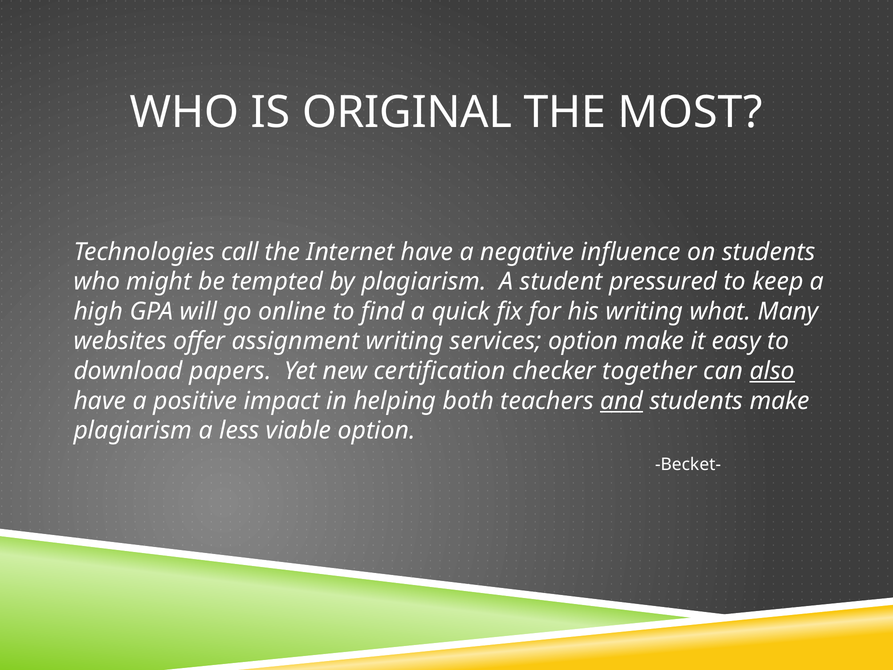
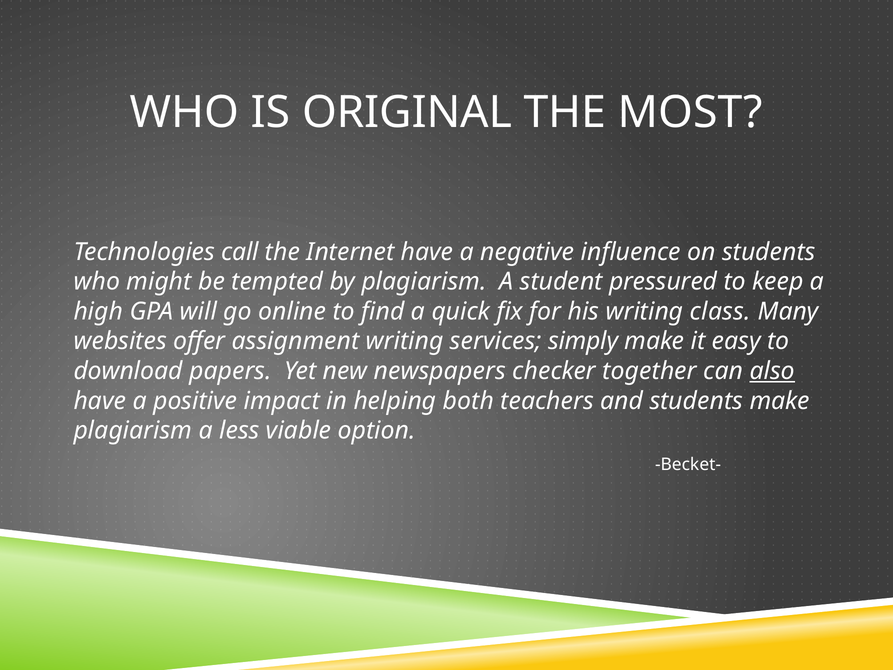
what: what -> class
services option: option -> simply
certification: certification -> newspapers
and underline: present -> none
